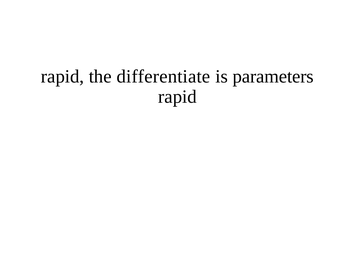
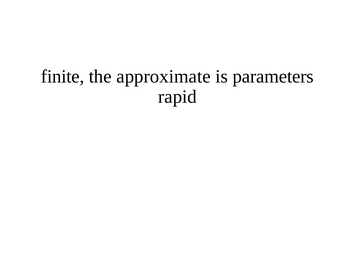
rapid at (63, 77): rapid -> finite
differentiate: differentiate -> approximate
